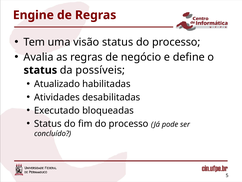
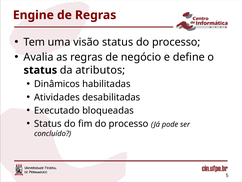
possíveis: possíveis -> atributos
Atualizado: Atualizado -> Dinâmicos
